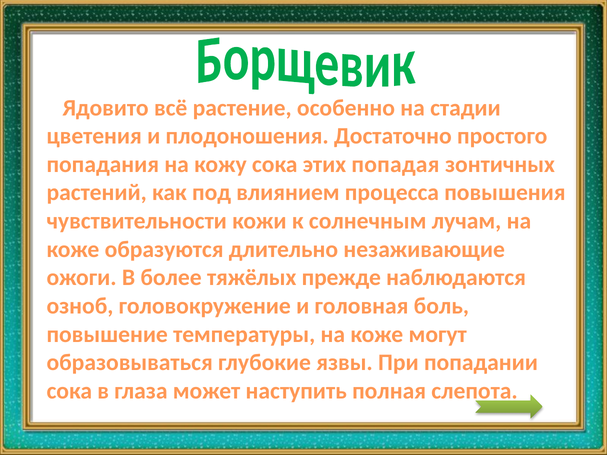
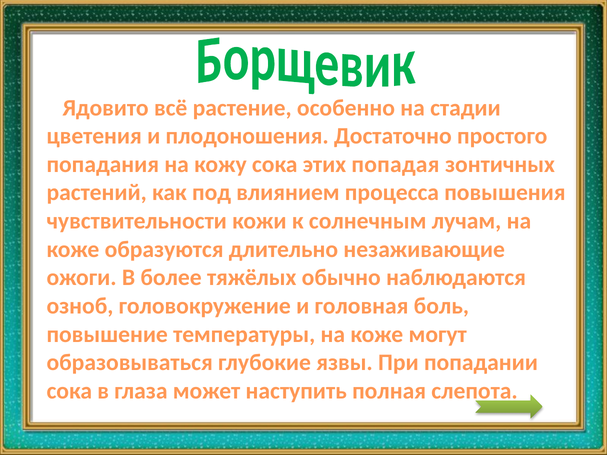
прежде: прежде -> обычно
